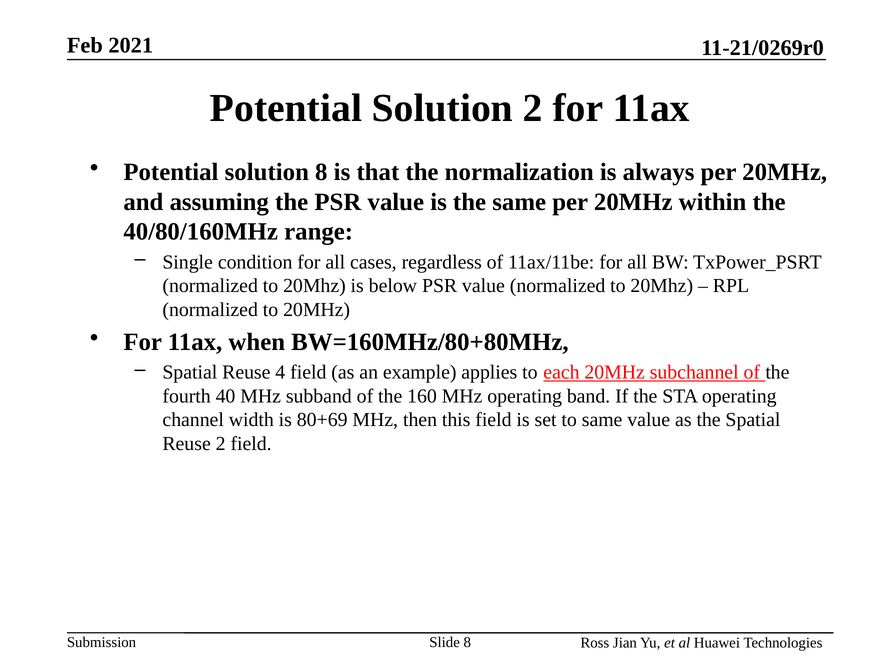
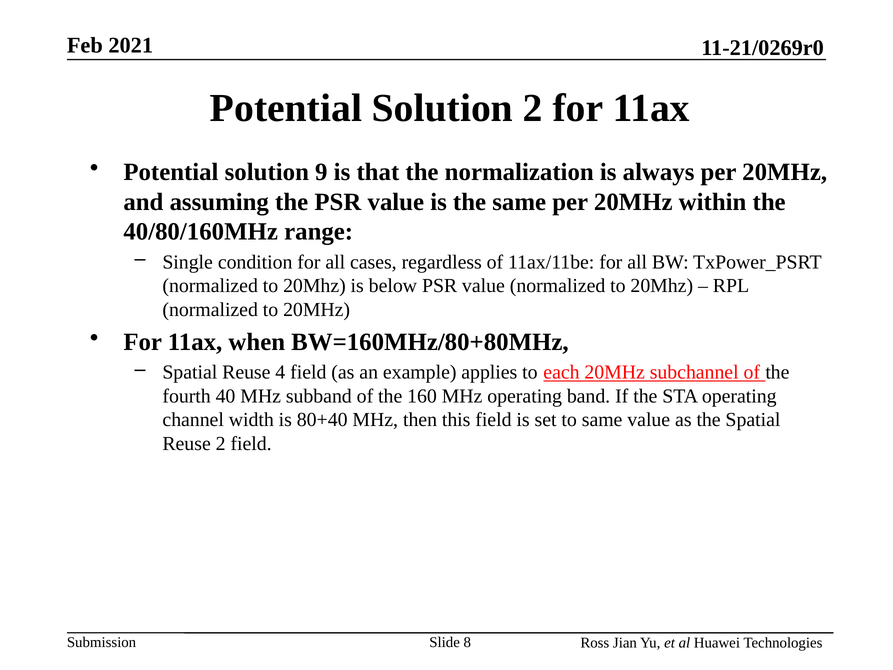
solution 8: 8 -> 9
80+69: 80+69 -> 80+40
